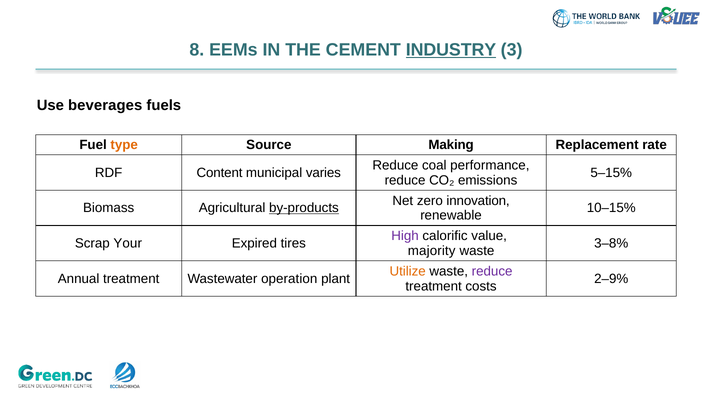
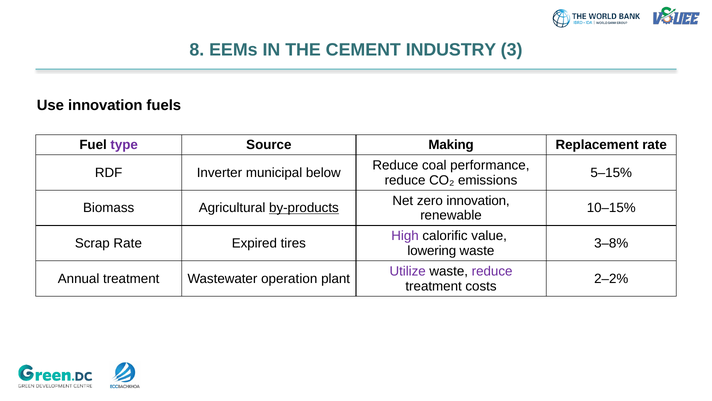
INDUSTRY underline: present -> none
Use beverages: beverages -> innovation
type colour: orange -> purple
Content: Content -> Inverter
varies: varies -> below
Scrap Your: Your -> Rate
majority: majority -> lowering
Utilize colour: orange -> purple
2–9%: 2–9% -> 2–2%
